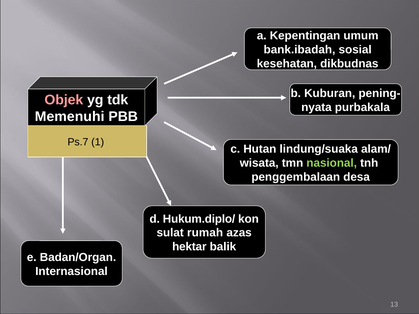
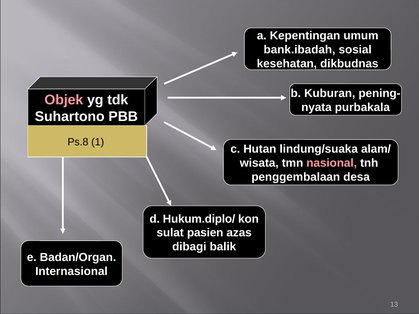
Memenuhi: Memenuhi -> Suhartono
Ps.7: Ps.7 -> Ps.8
nasional colour: light green -> pink
rumah: rumah -> pasien
hektar: hektar -> dibagi
